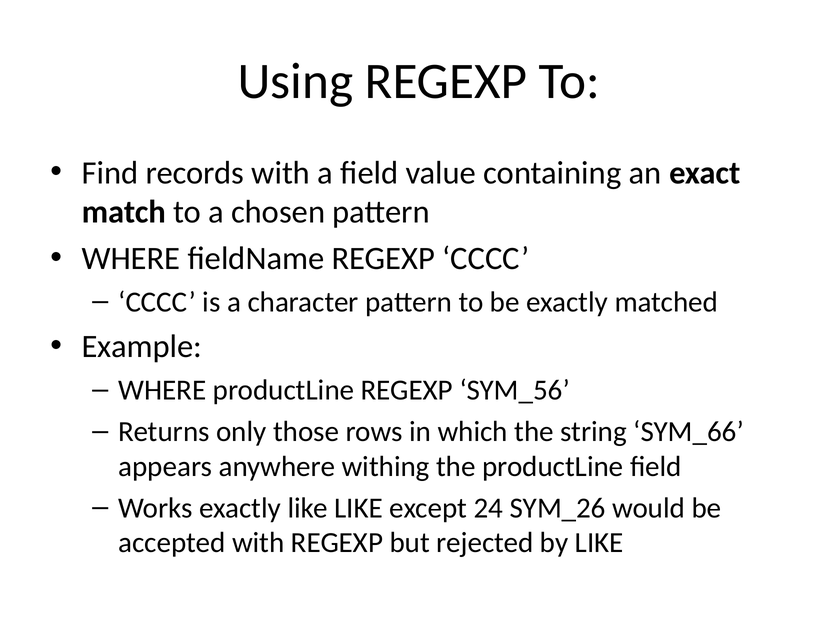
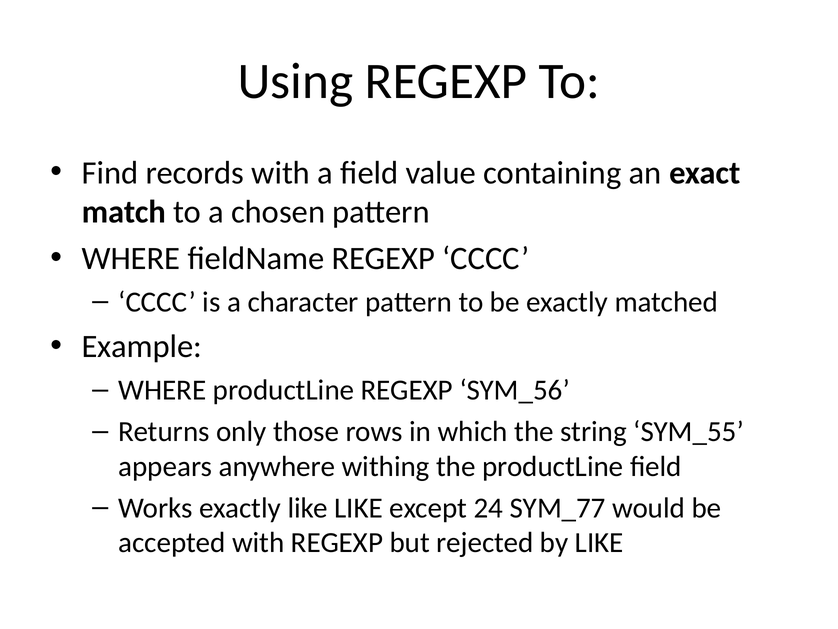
SYM_66: SYM_66 -> SYM_55
SYM_26: SYM_26 -> SYM_77
